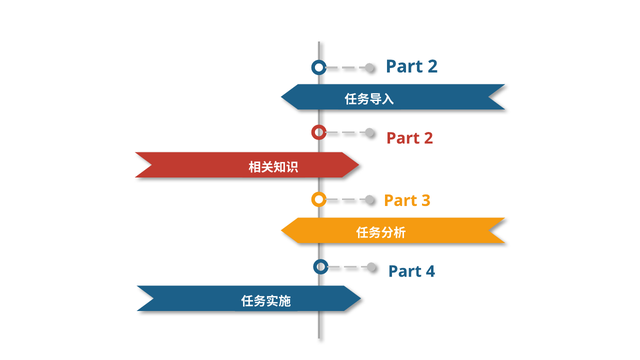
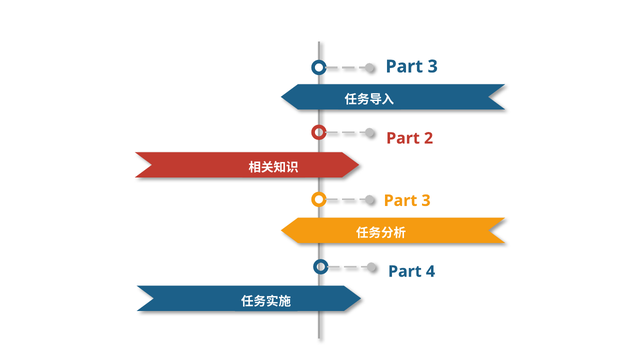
2 at (433, 67): 2 -> 3
